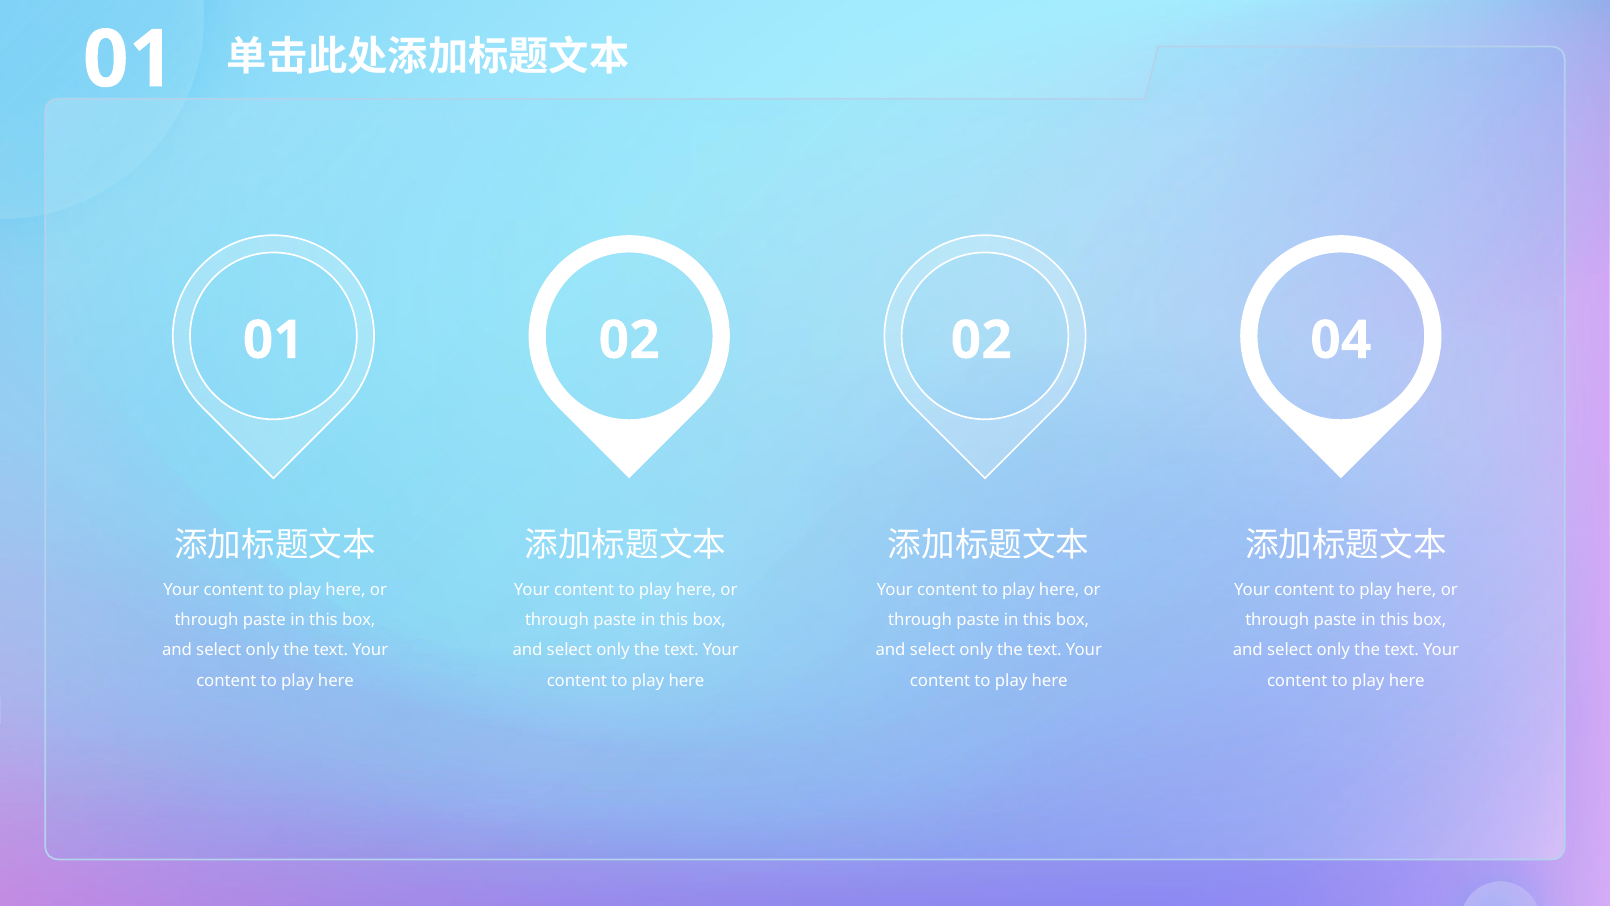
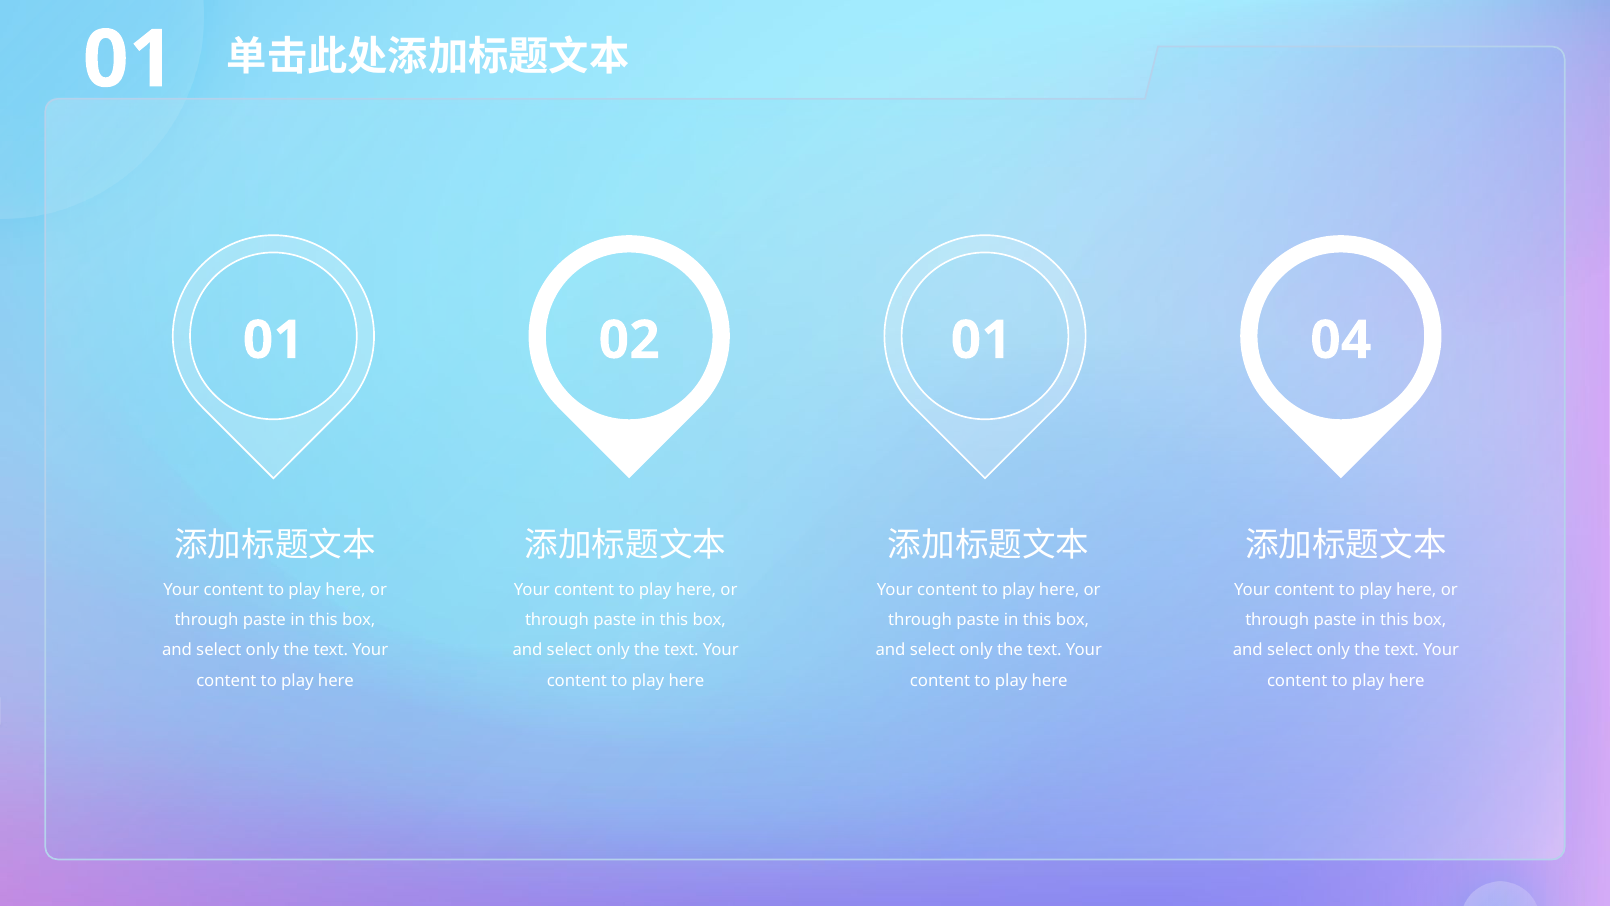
02 02: 02 -> 01
